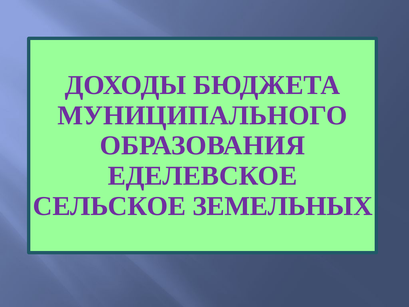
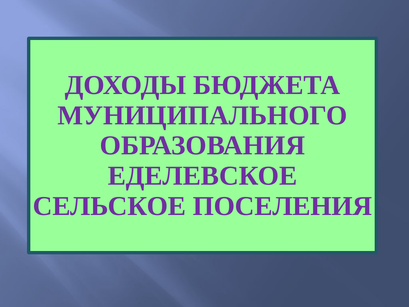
ЗЕМЕЛЬНЫХ: ЗЕМЕЛЬНЫХ -> ПОСЕЛЕНИЯ
